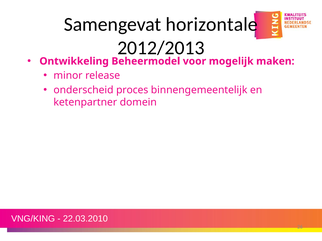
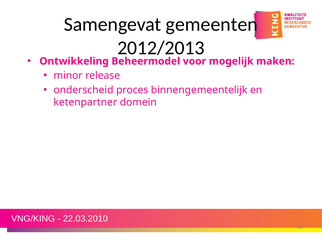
horizontale: horizontale -> gemeenten
